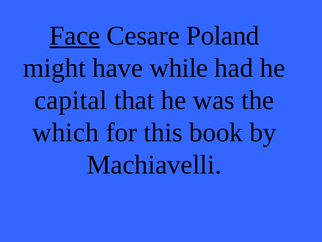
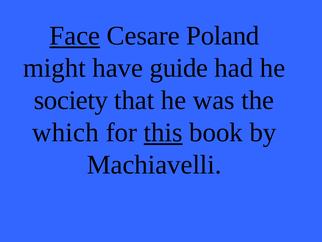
while: while -> guide
capital: capital -> society
this underline: none -> present
